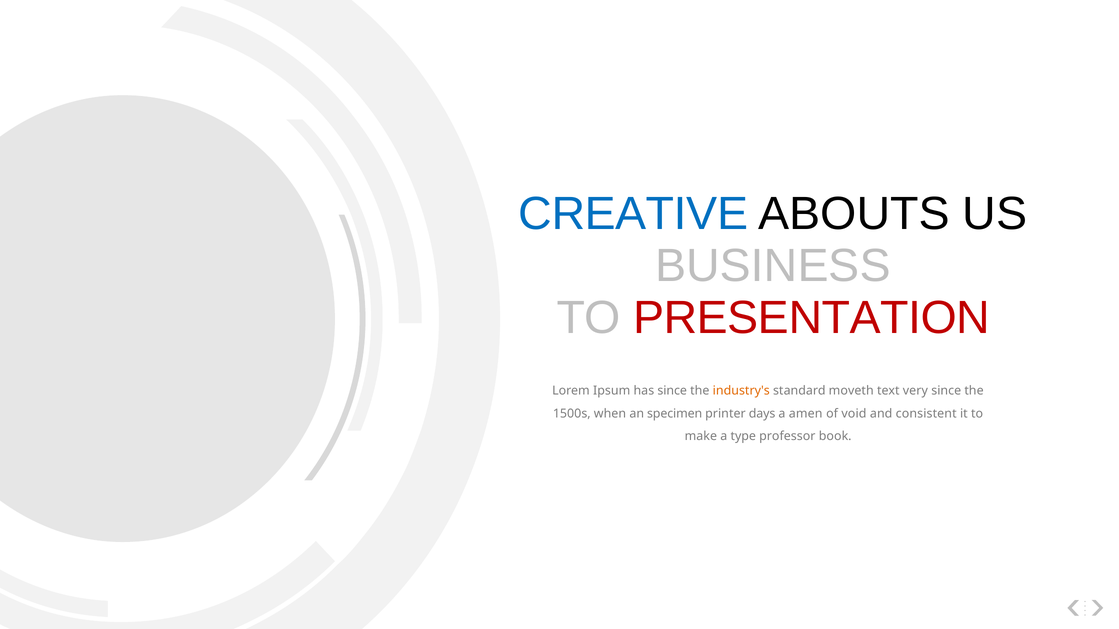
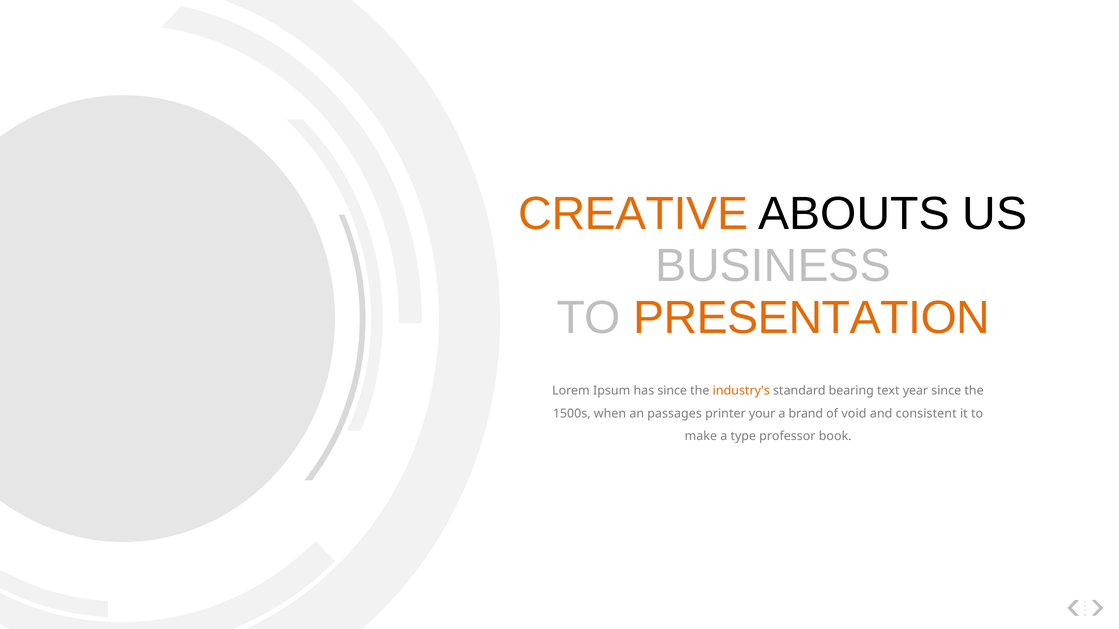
CREATIVE colour: blue -> orange
PRESENTATION colour: red -> orange
moveth: moveth -> bearing
very: very -> year
specimen: specimen -> passages
days: days -> your
amen: amen -> brand
